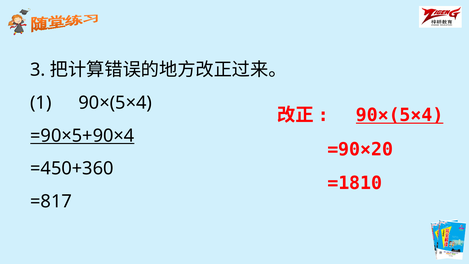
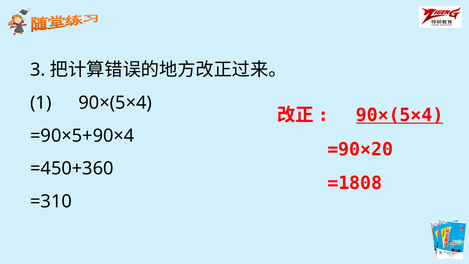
=90×5+90×4 underline: present -> none
=1810: =1810 -> =1808
=817: =817 -> =310
